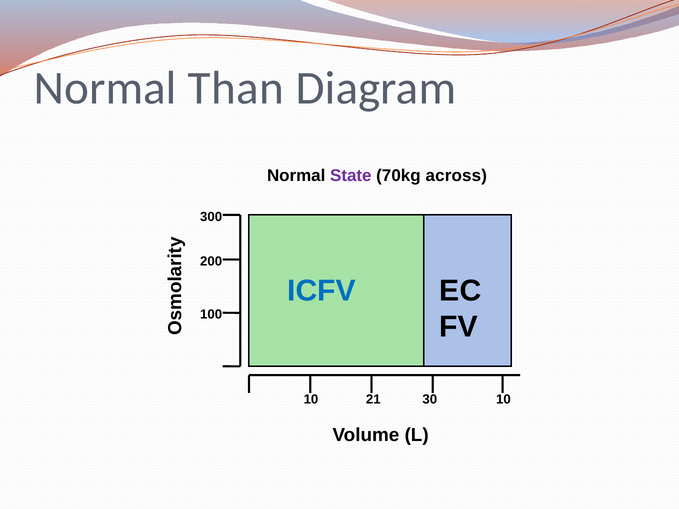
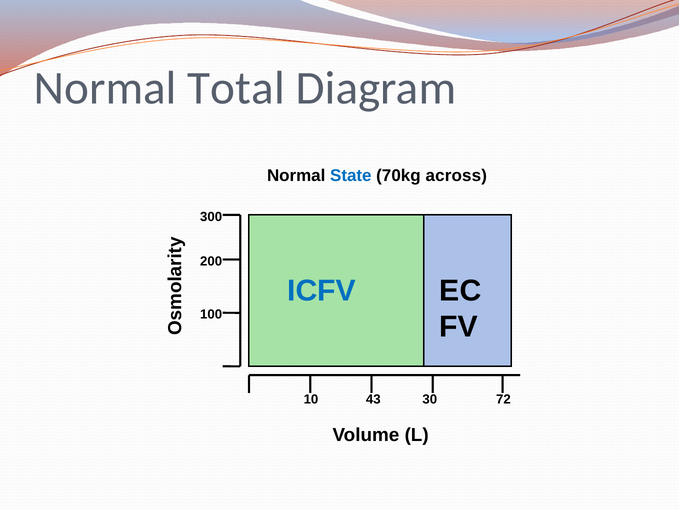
Than: Than -> Total
State colour: purple -> blue
21: 21 -> 43
30 10: 10 -> 72
